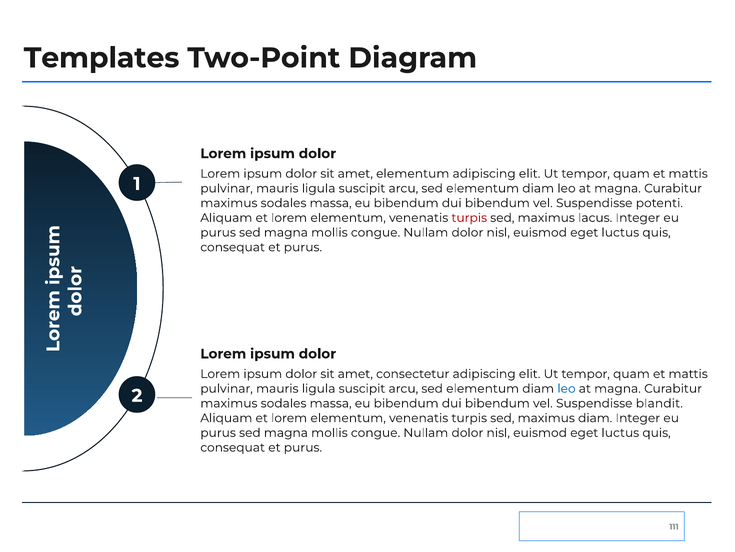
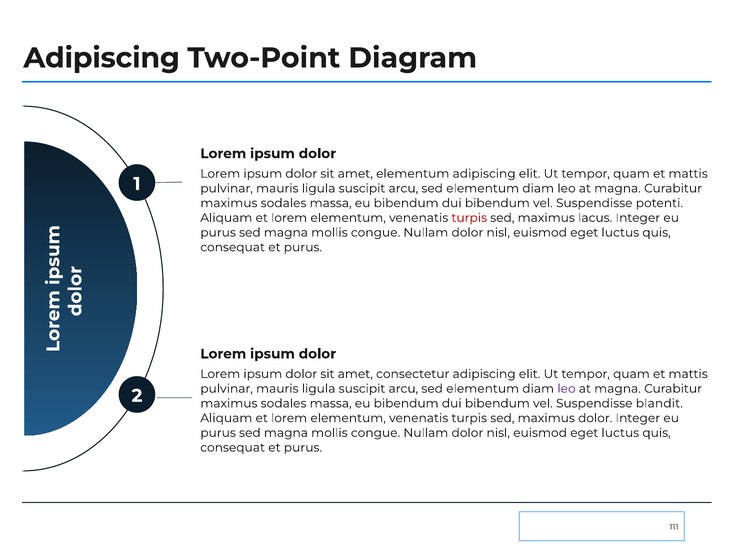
Templates at (102, 58): Templates -> Adipiscing
leo at (566, 388) colour: blue -> purple
maximus diam: diam -> dolor
